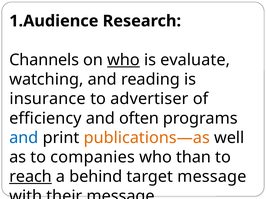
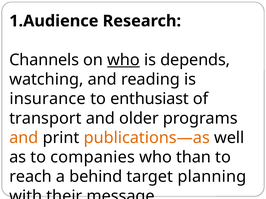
evaluate: evaluate -> depends
advertiser: advertiser -> enthusiast
efficiency: efficiency -> transport
often: often -> older
and at (24, 138) colour: blue -> orange
reach underline: present -> none
target message: message -> planning
